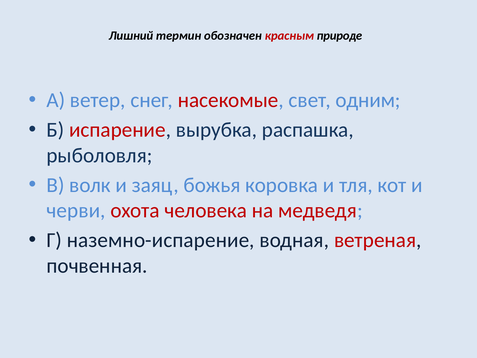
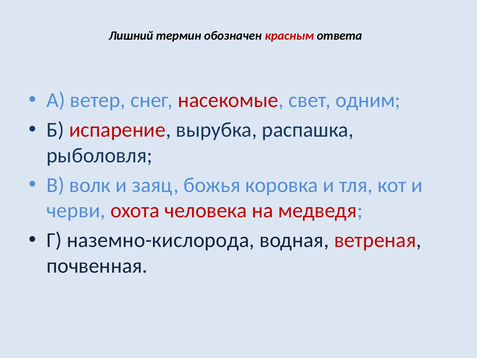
природе: природе -> ответа
наземно-испарение: наземно-испарение -> наземно-кислорода
